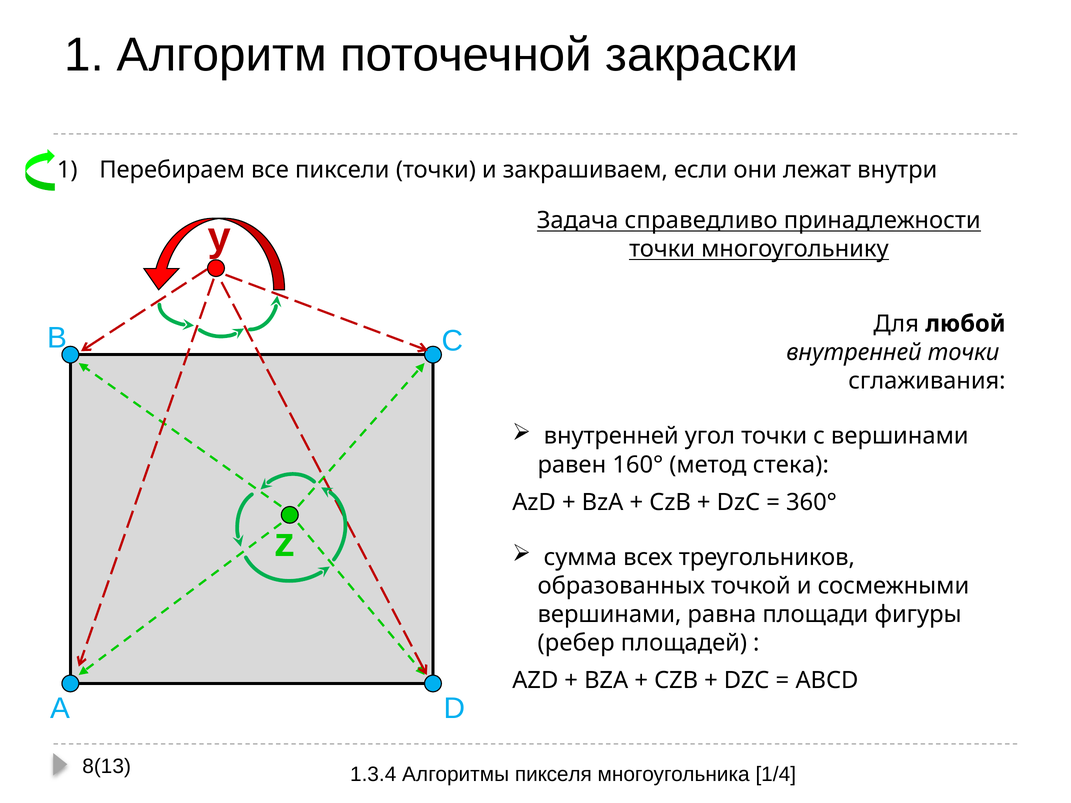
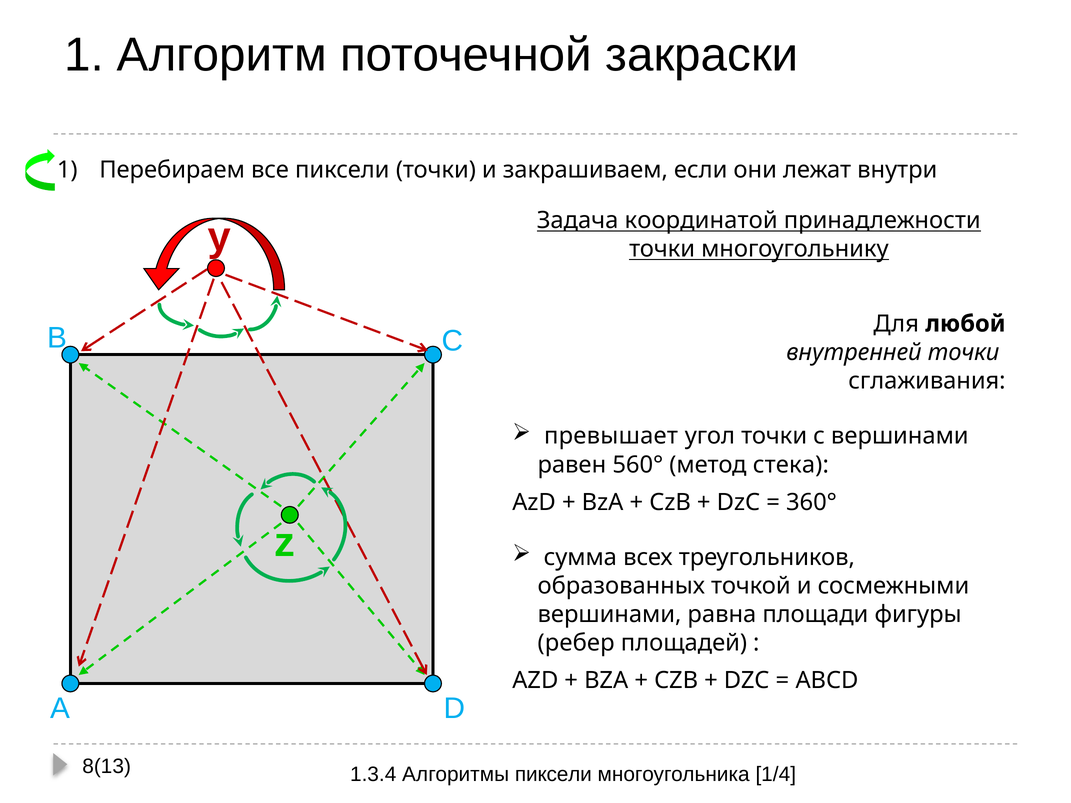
справедливо: справедливо -> координатой
внутренней at (611, 436): внутренней -> превышает
160°: 160° -> 560°
Алгоритмы пикселя: пикселя -> пиксели
